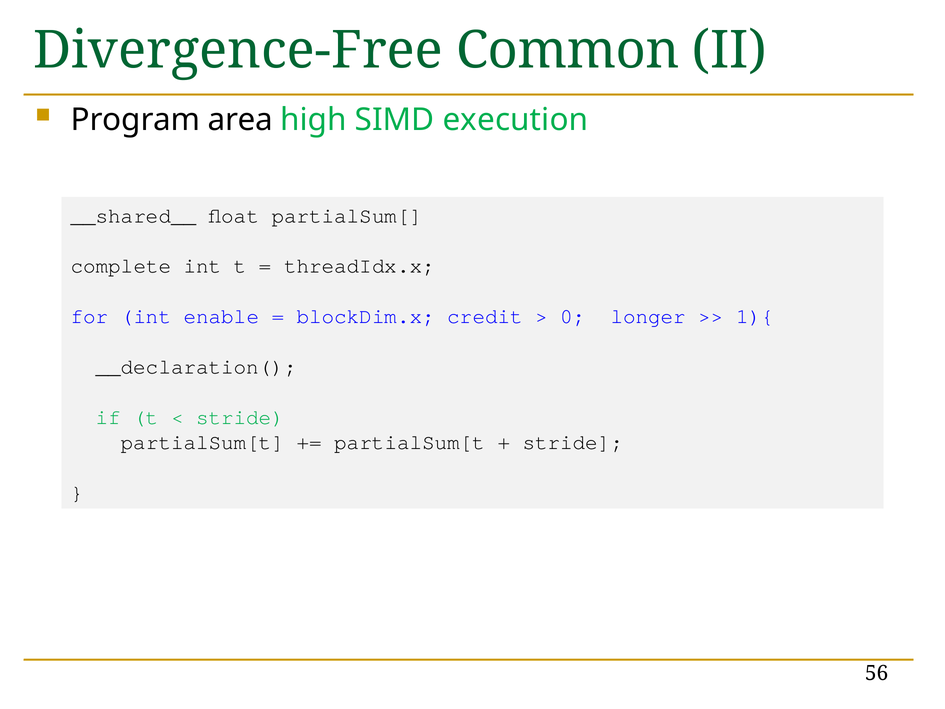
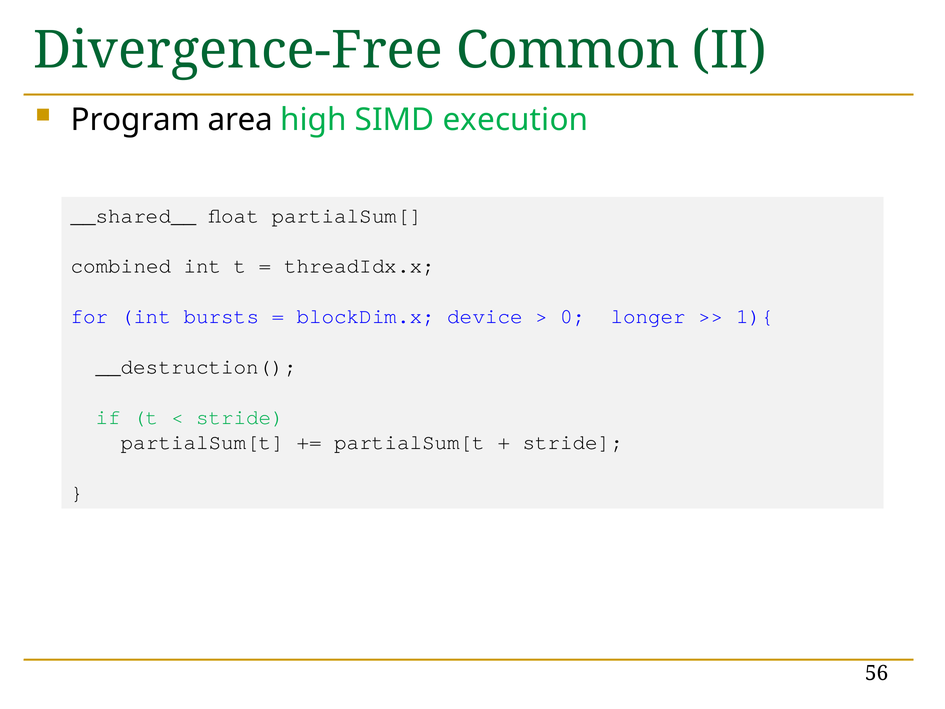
complete: complete -> combined
enable: enable -> bursts
credit: credit -> device
__declaration(: __declaration( -> __destruction(
